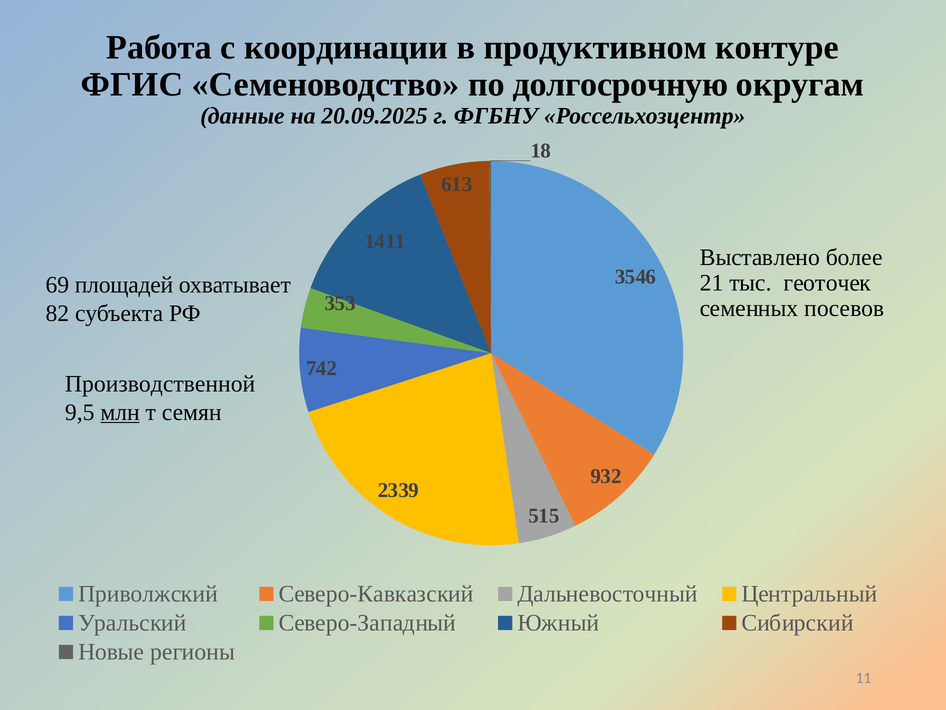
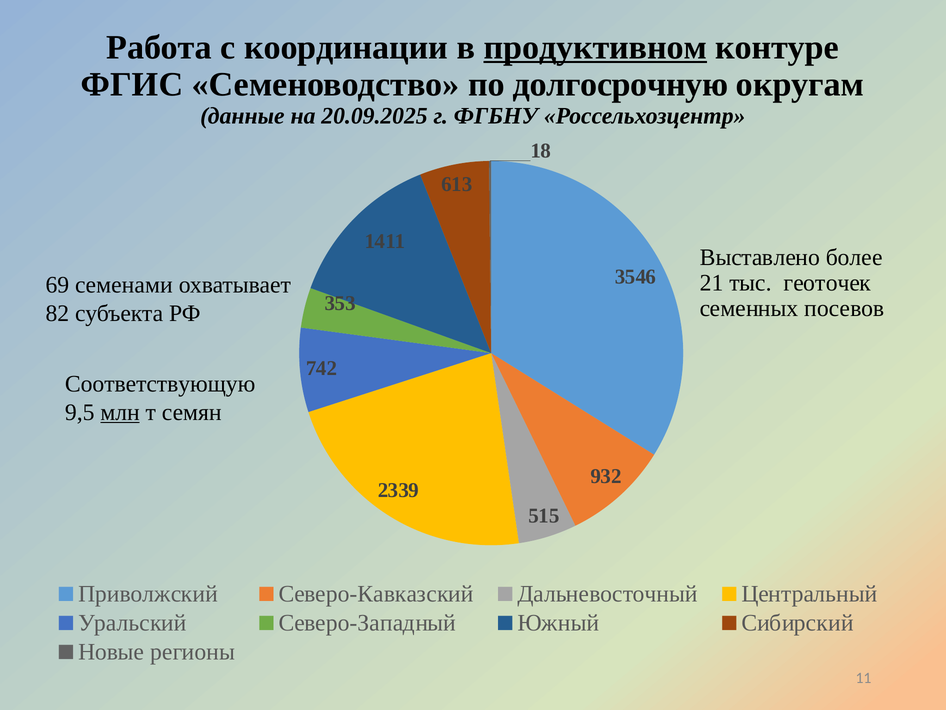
продуктивном underline: none -> present
площадей: площадей -> семенами
Производственной: Производственной -> Соответствующую
